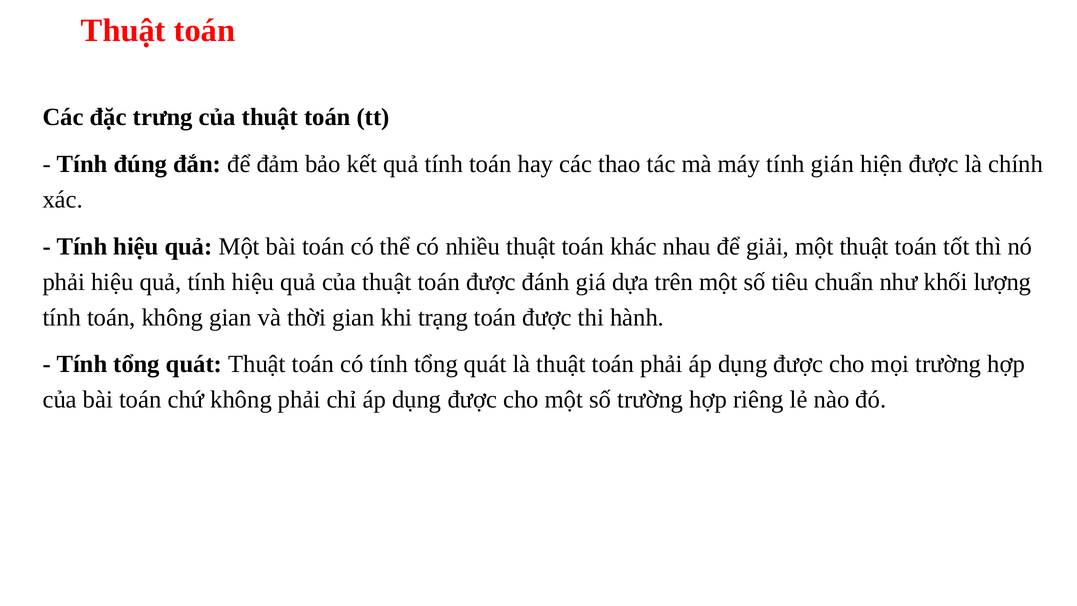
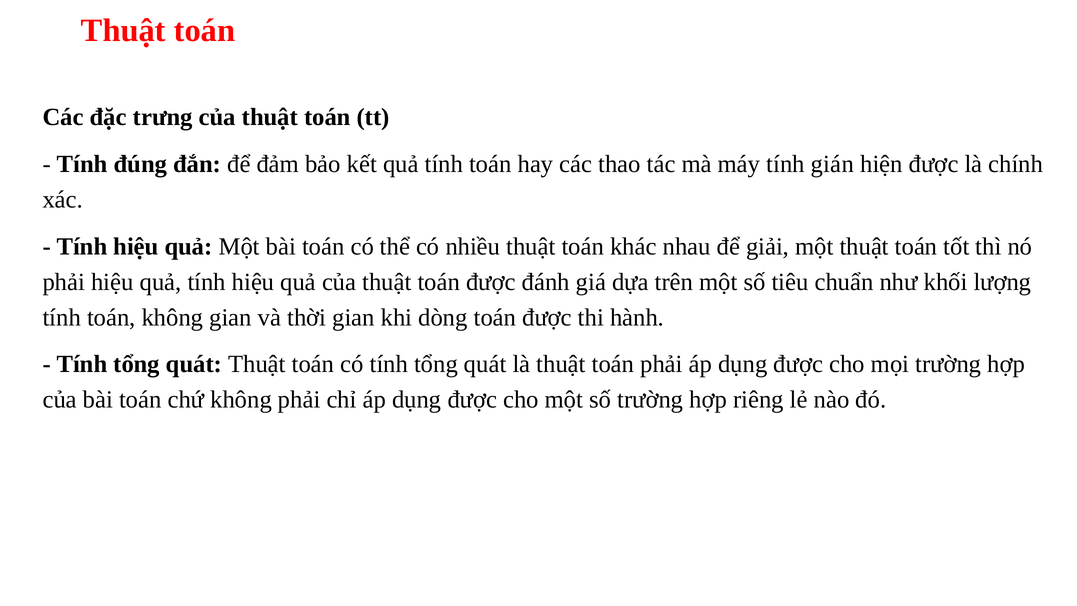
trạng: trạng -> dòng
